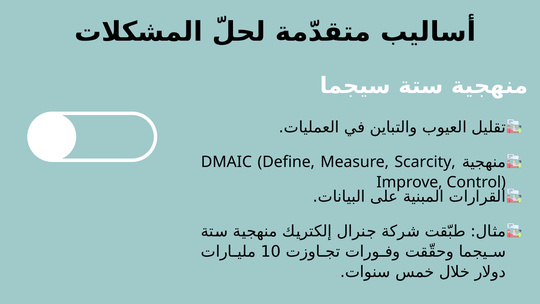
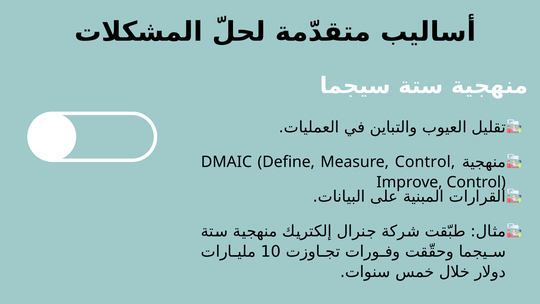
Measure Scarcity: Scarcity -> Control
